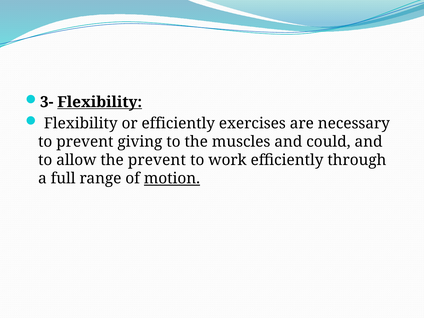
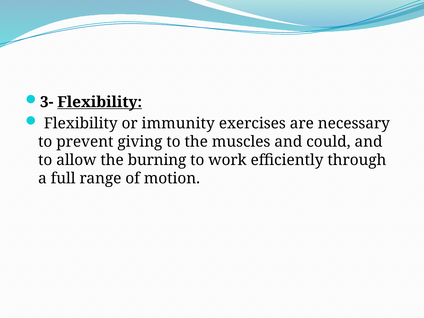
or efficiently: efficiently -> immunity
the prevent: prevent -> burning
motion underline: present -> none
